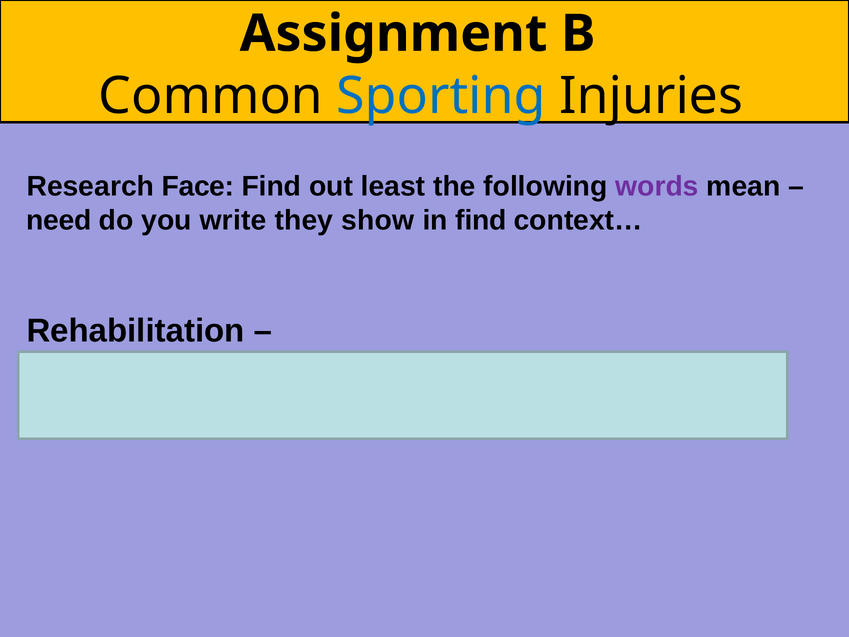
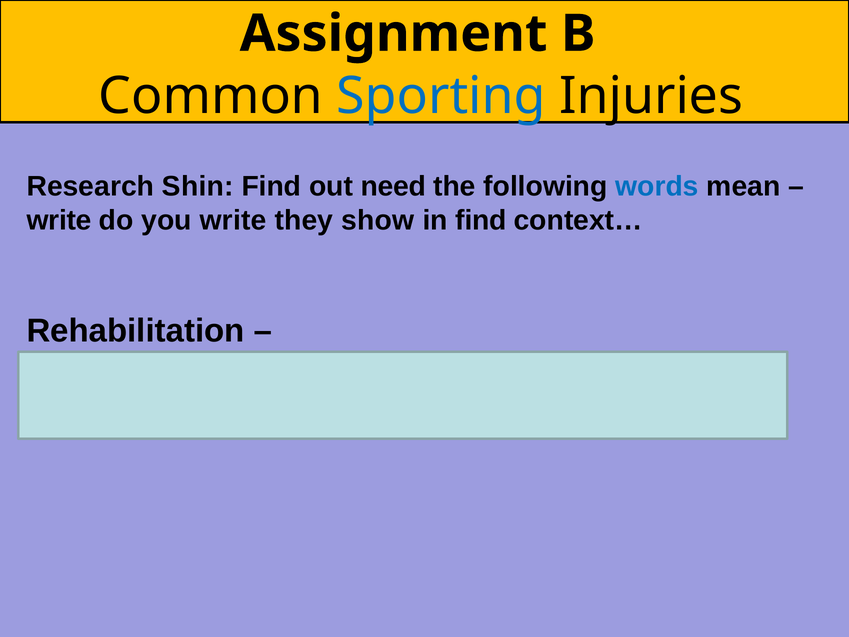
Face: Face -> Shin
least: least -> need
words colour: purple -> blue
need at (59, 220): need -> write
